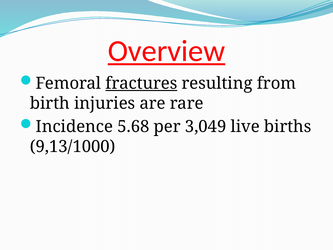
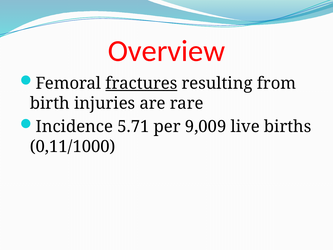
Overview underline: present -> none
5.68: 5.68 -> 5.71
3,049: 3,049 -> 9,009
9,13/1000: 9,13/1000 -> 0,11/1000
